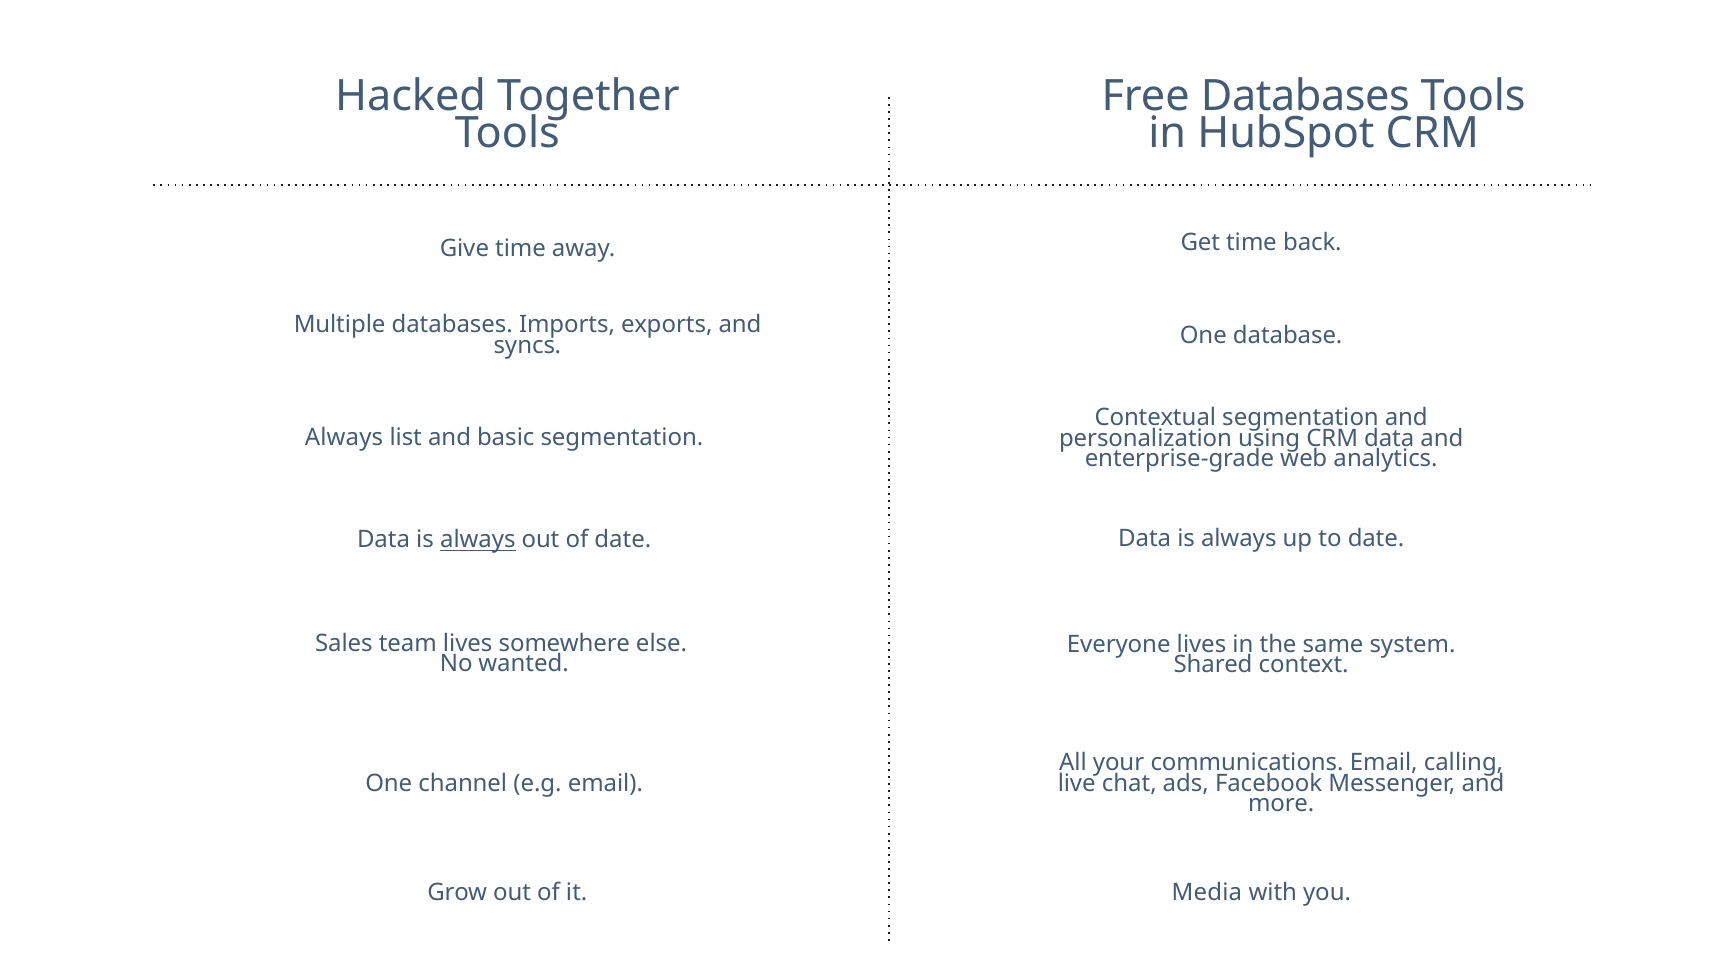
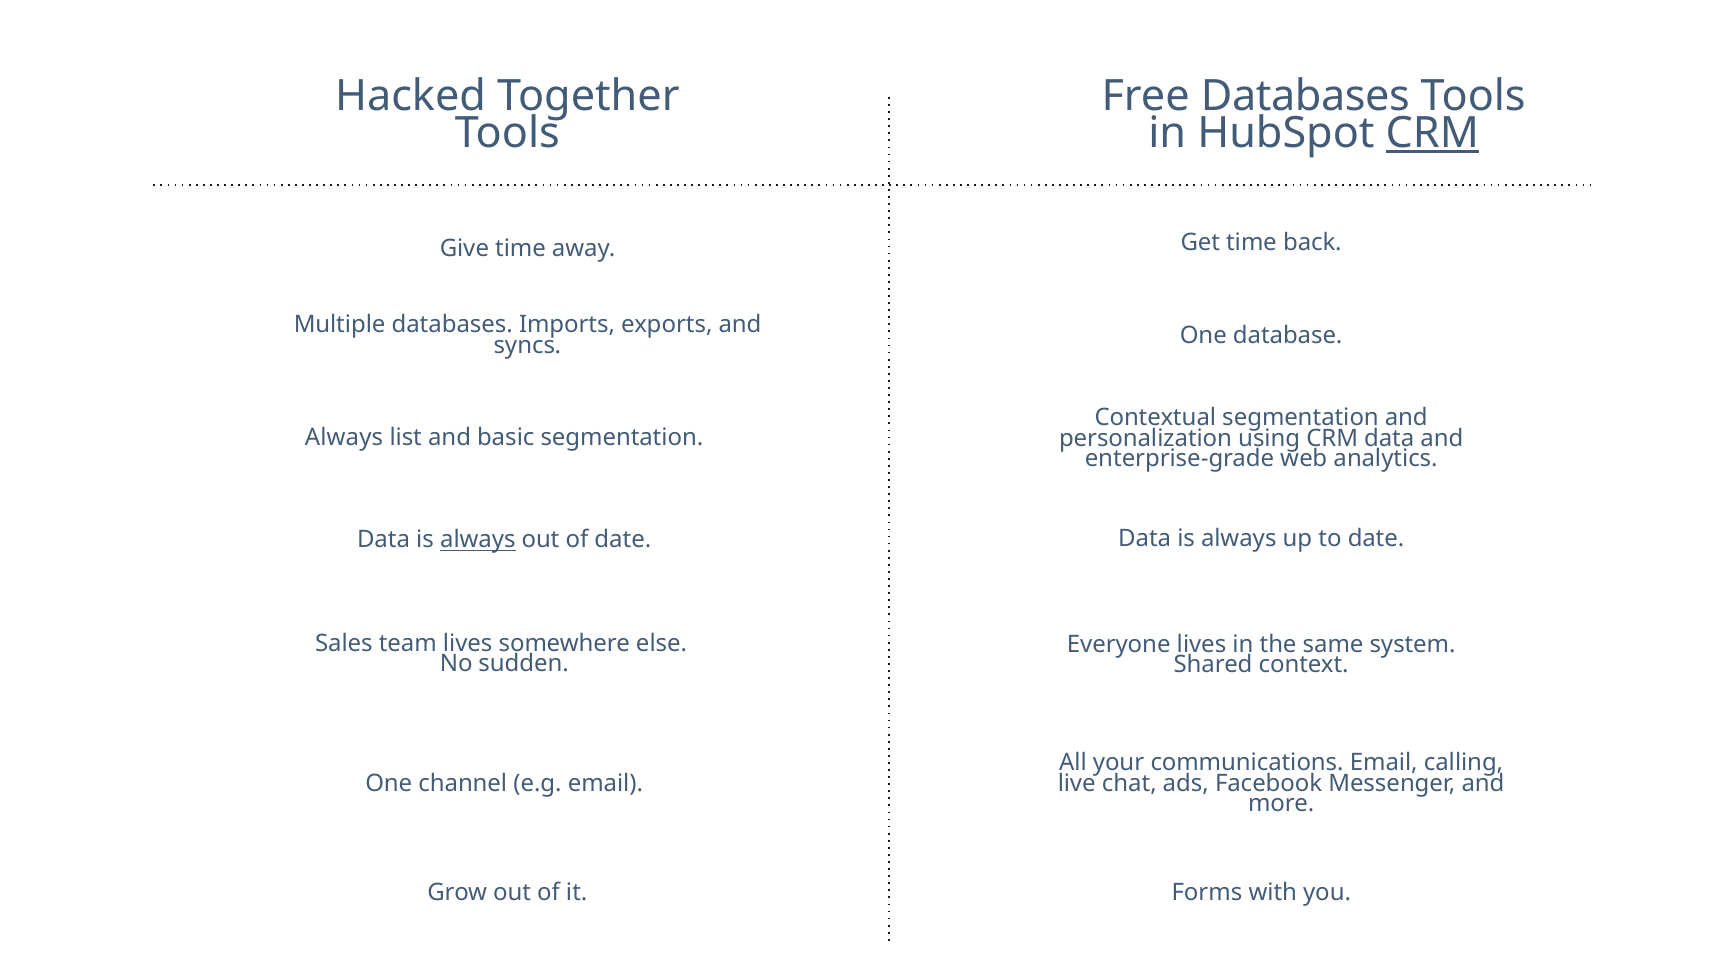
CRM at (1432, 133) underline: none -> present
wanted: wanted -> sudden
Media: Media -> Forms
